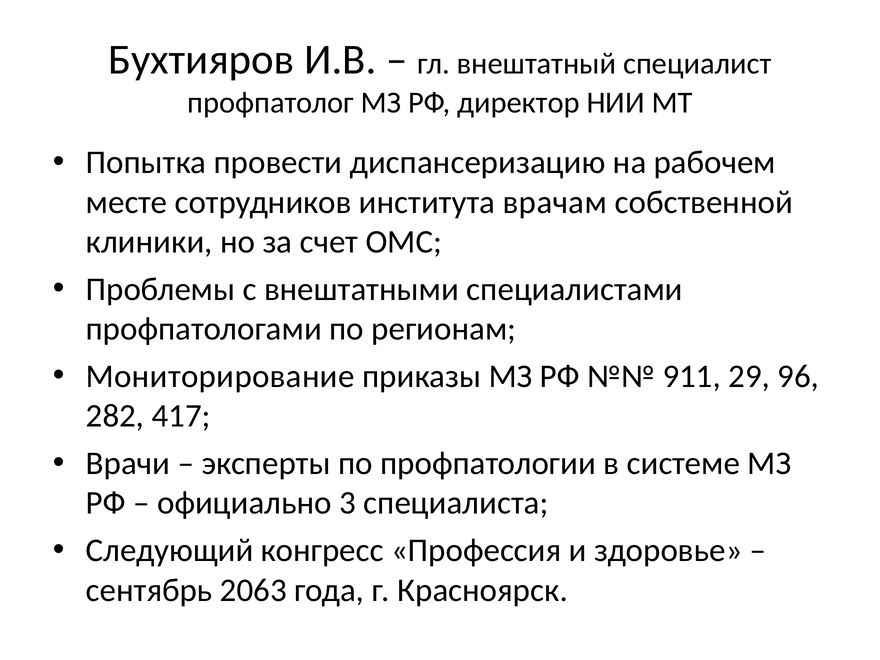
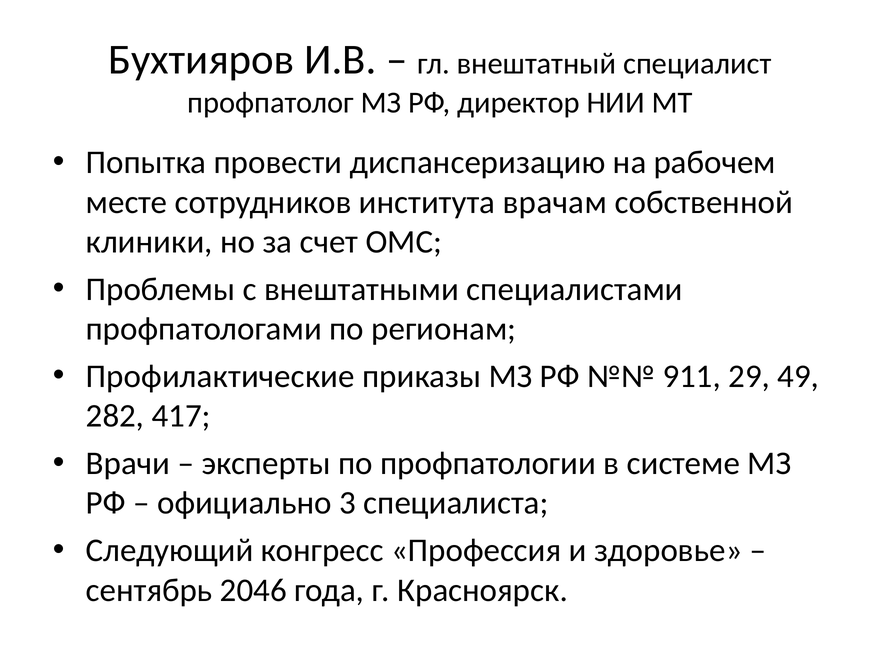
Мониторирование: Мониторирование -> Профилактические
96: 96 -> 49
2063: 2063 -> 2046
